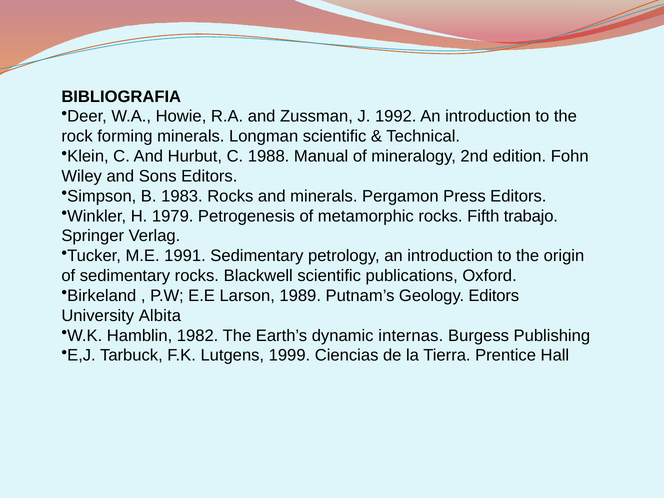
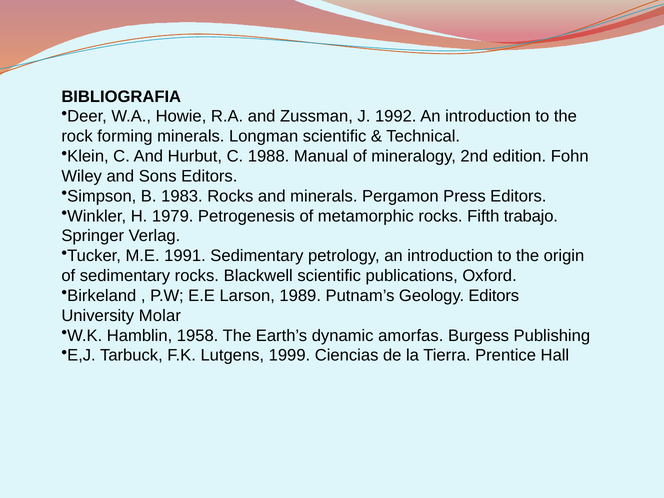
Albita: Albita -> Molar
1982: 1982 -> 1958
internas: internas -> amorfas
